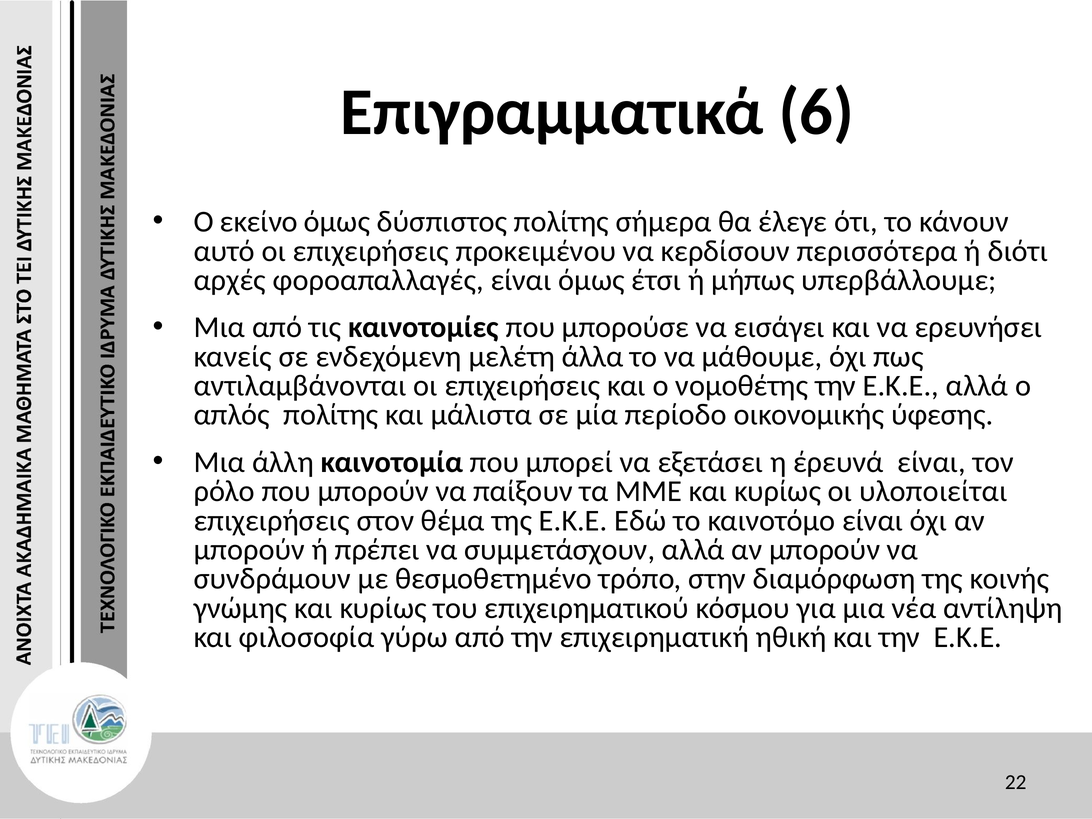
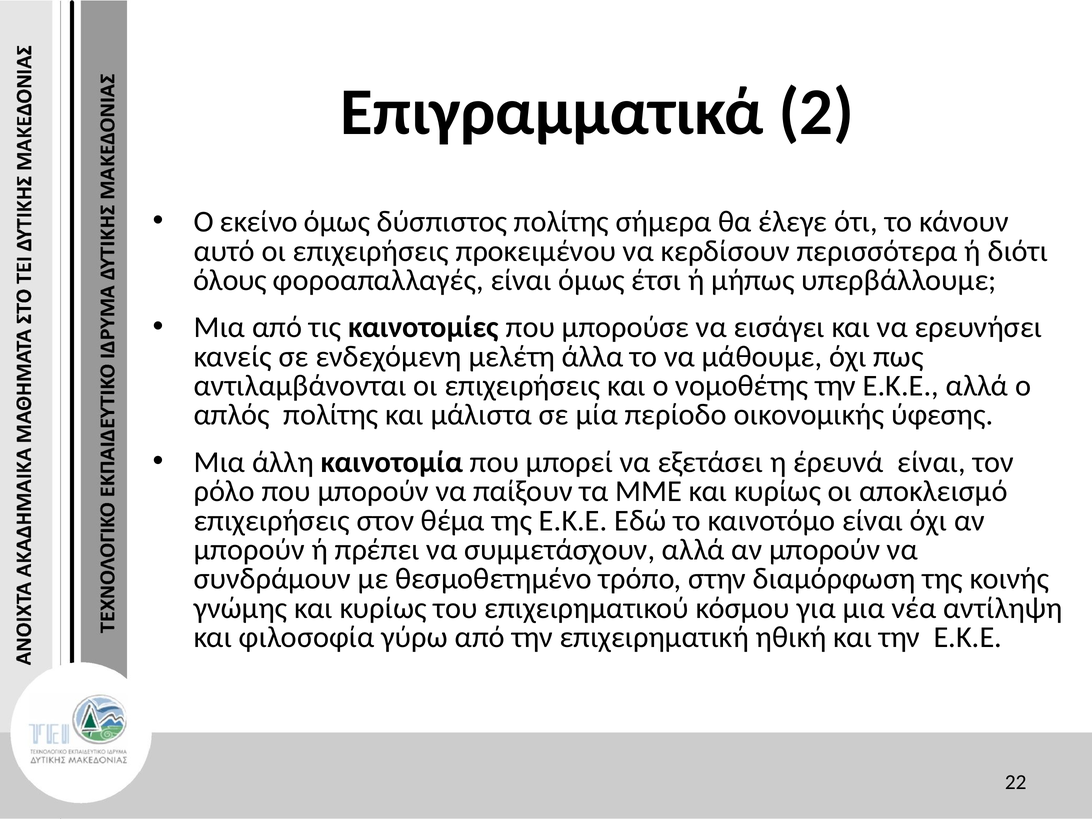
6: 6 -> 2
αρχές: αρχές -> όλους
υλοποιείται: υλοποιείται -> αποκλεισμό
